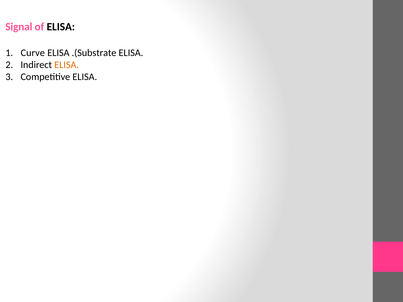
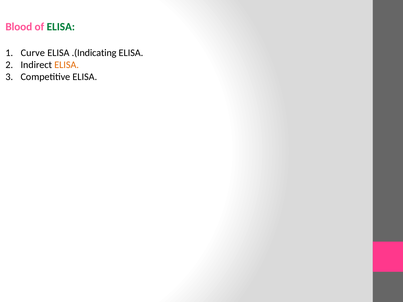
Signal: Signal -> Blood
ELISA at (61, 27) colour: black -> green
.(Substrate: .(Substrate -> .(Indicating
